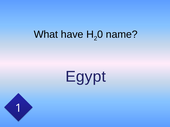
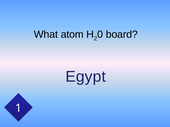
have: have -> atom
name: name -> board
